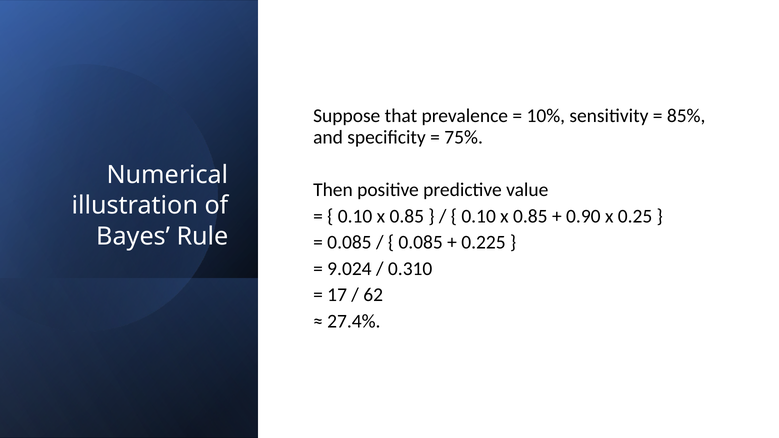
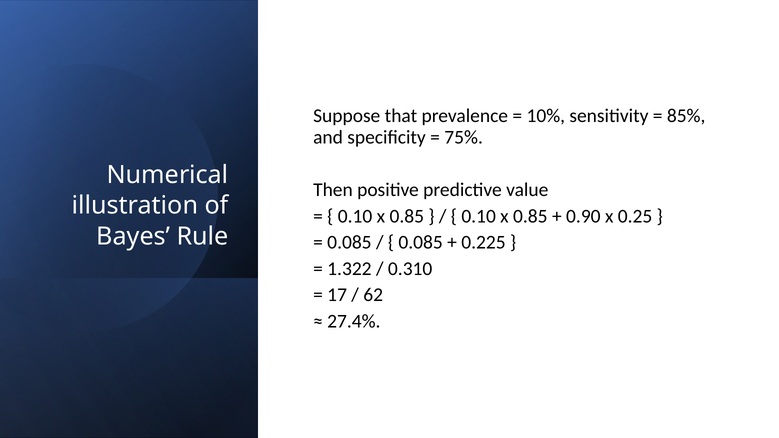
9.024: 9.024 -> 1.322
